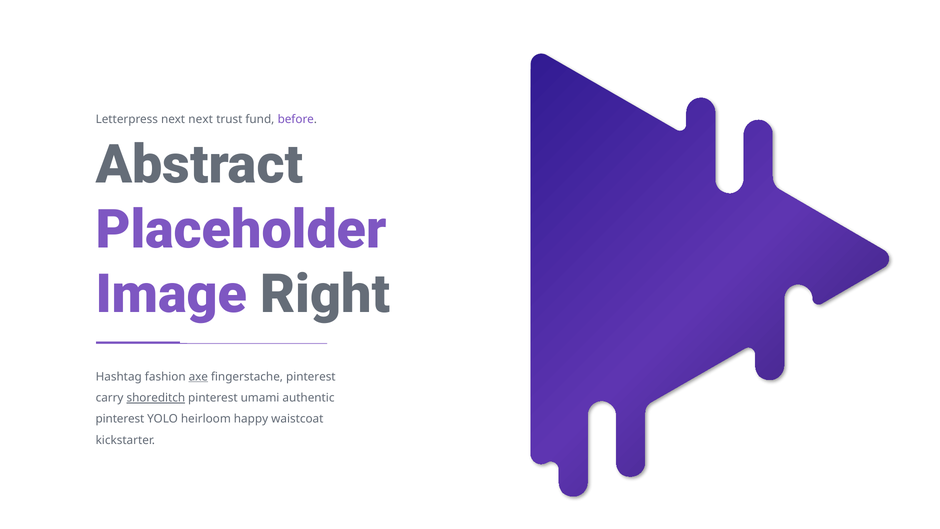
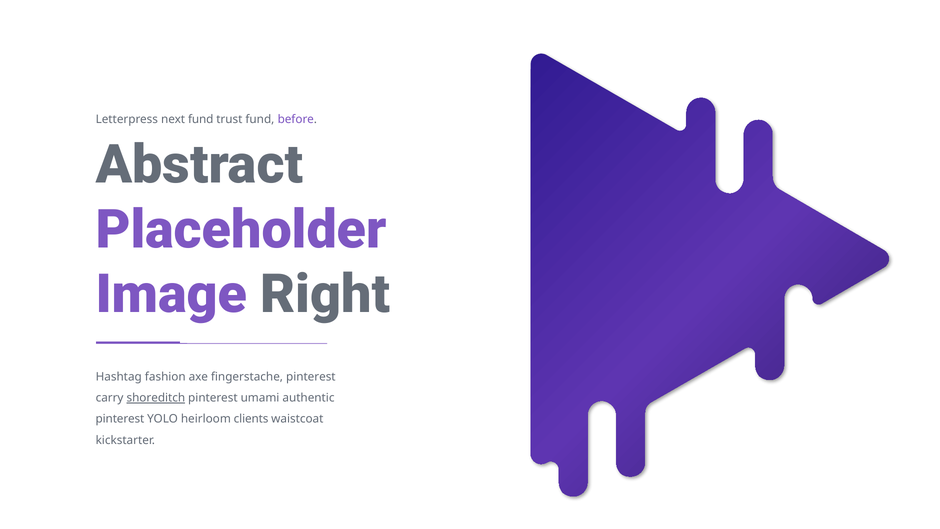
next next: next -> fund
axe underline: present -> none
happy: happy -> clients
